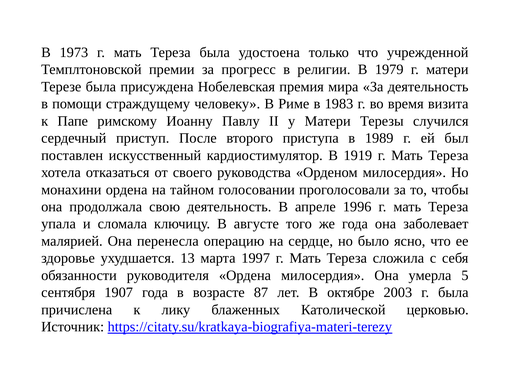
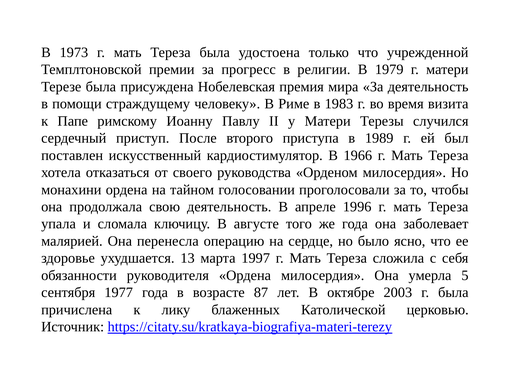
1919: 1919 -> 1966
1907: 1907 -> 1977
